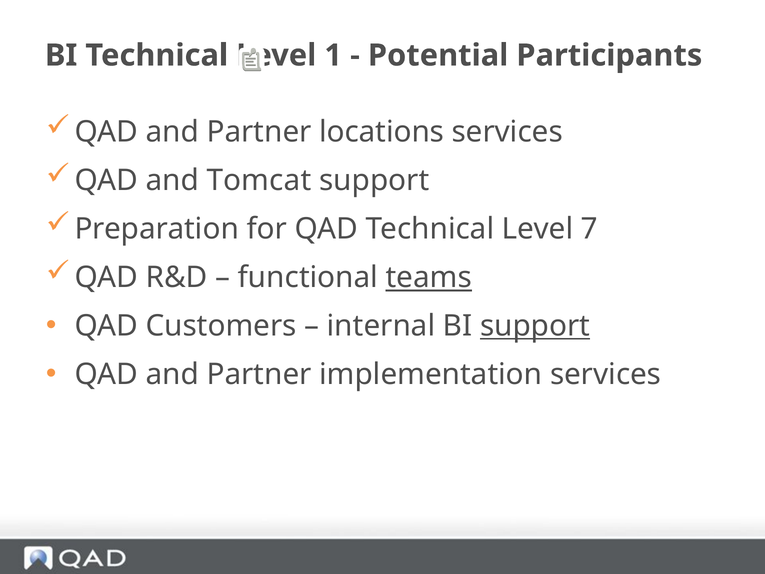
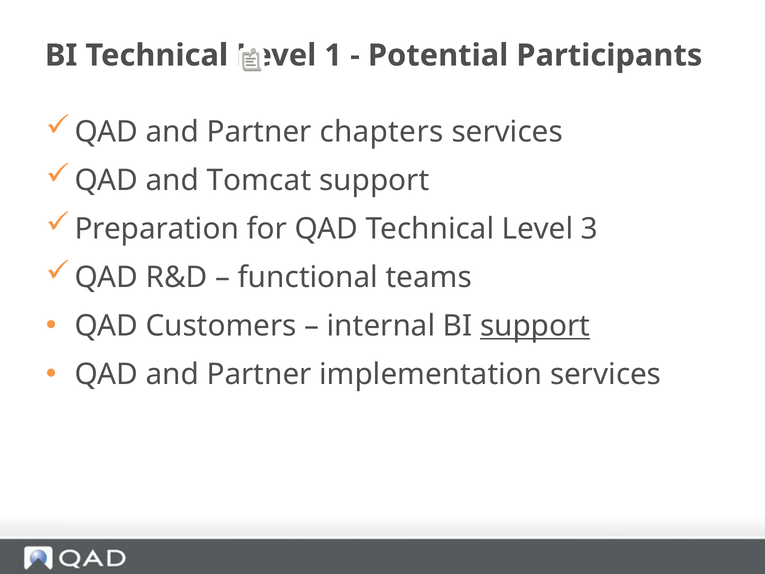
locations: locations -> chapters
7: 7 -> 3
teams underline: present -> none
